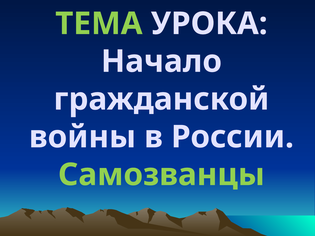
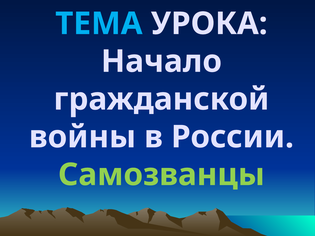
ТЕМА colour: light green -> light blue
